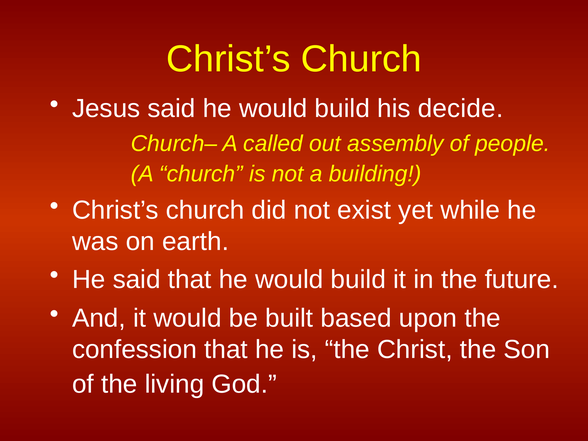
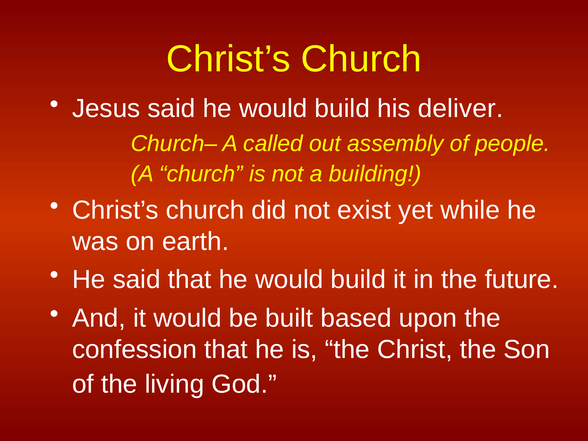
decide: decide -> deliver
